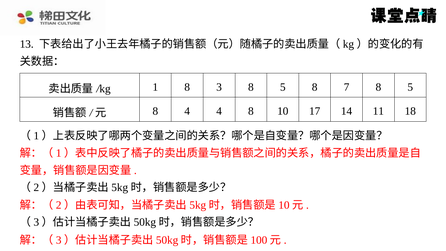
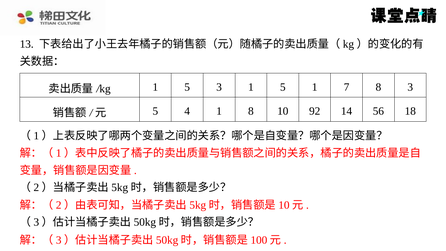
8 at (187, 87): 8 -> 5
3 8: 8 -> 1
5 8: 8 -> 1
7 8 5: 5 -> 3
8 at (155, 111): 8 -> 5
4 4: 4 -> 1
17: 17 -> 92
11: 11 -> 56
